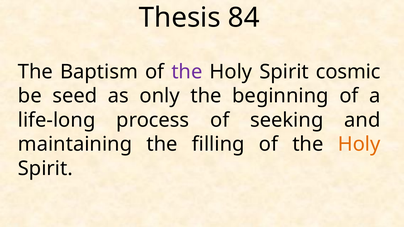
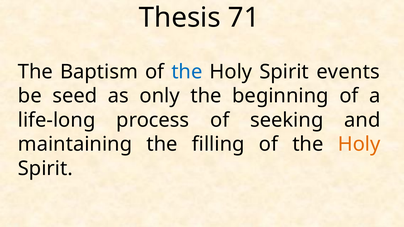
84: 84 -> 71
the at (187, 72) colour: purple -> blue
cosmic: cosmic -> events
